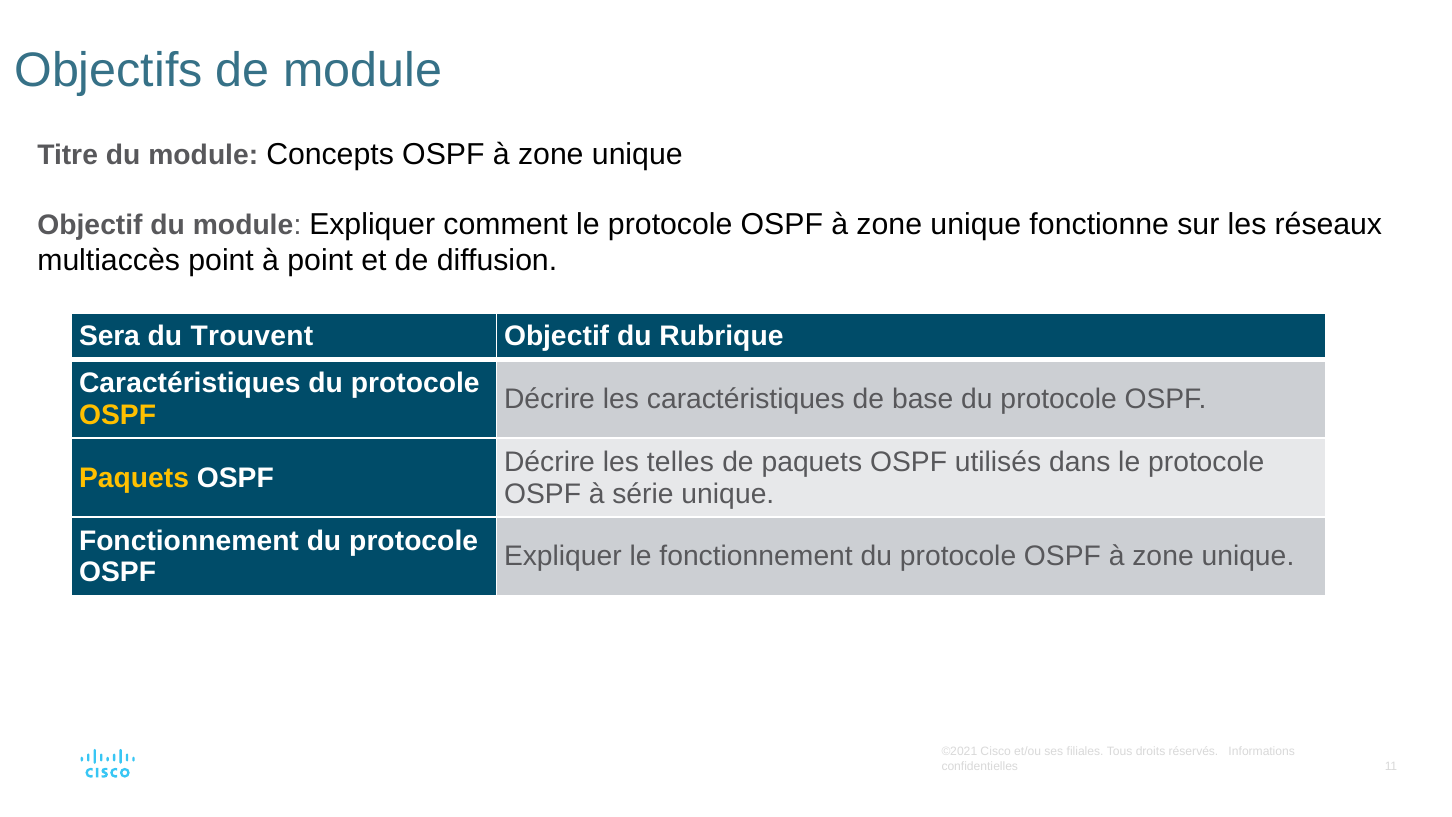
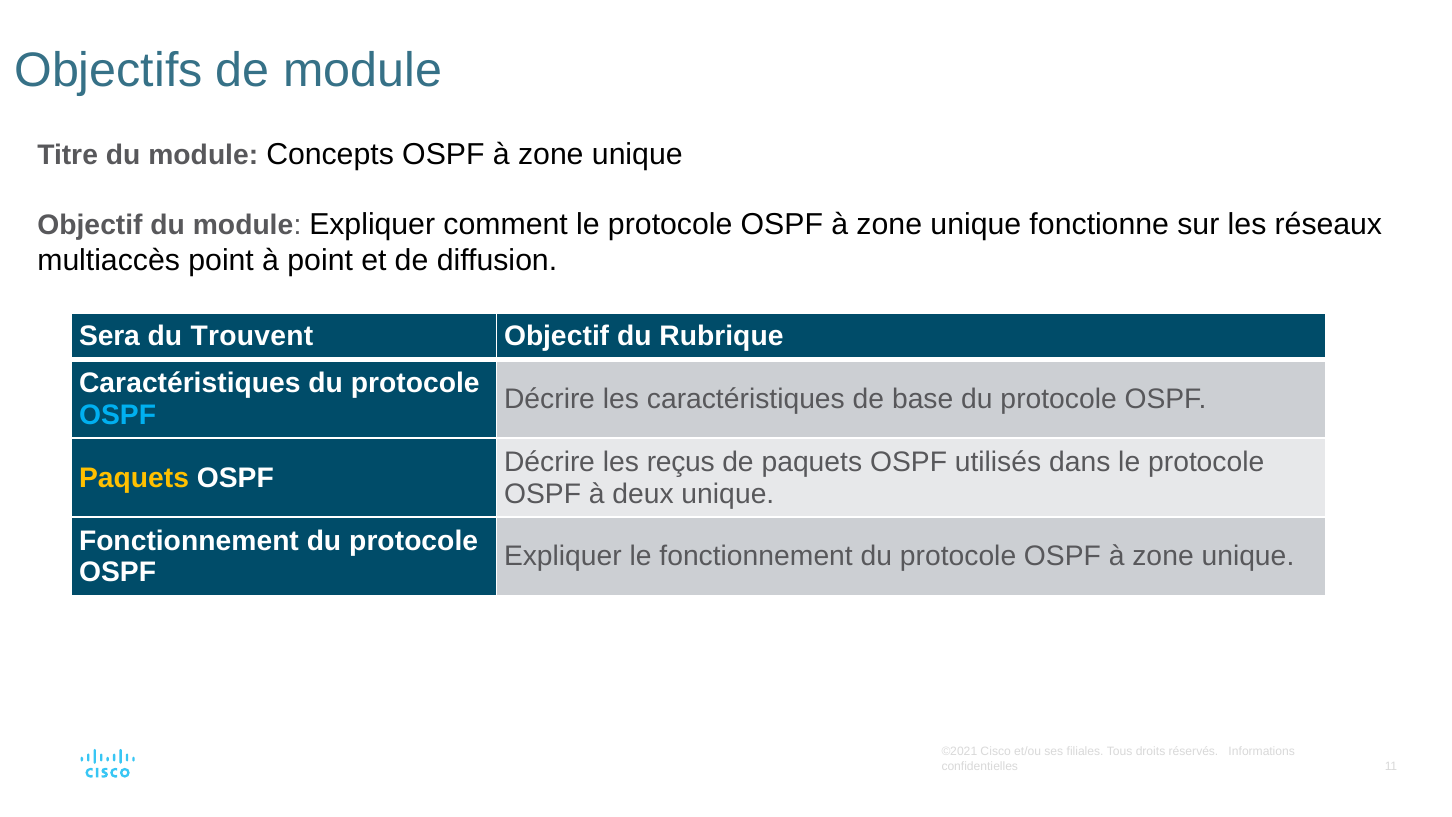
OSPF at (118, 415) colour: yellow -> light blue
telles: telles -> reçus
série: série -> deux
